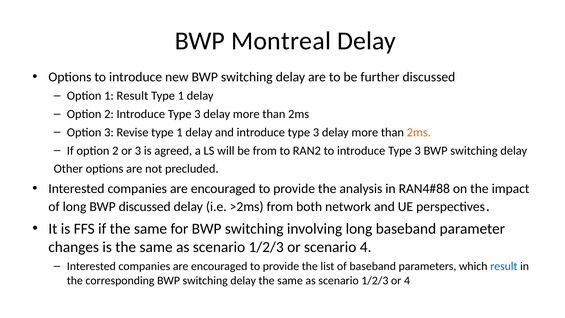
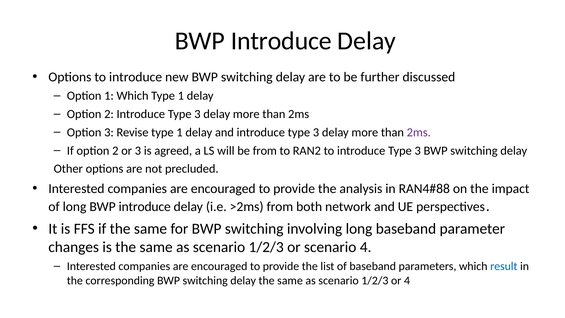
Montreal at (281, 41): Montreal -> Introduce
1 Result: Result -> Which
2ms at (419, 132) colour: orange -> purple
long BWP discussed: discussed -> introduce
